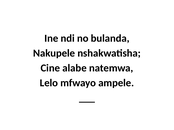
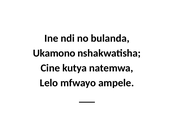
Nakupele: Nakupele -> Ukamono
alabe: alabe -> kutya
